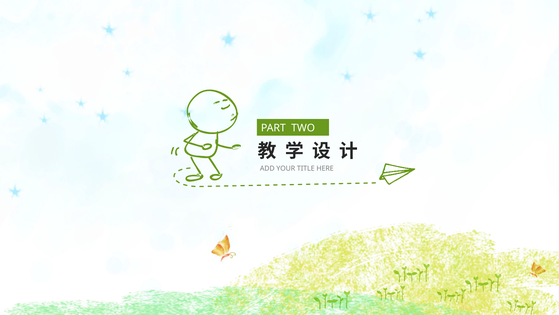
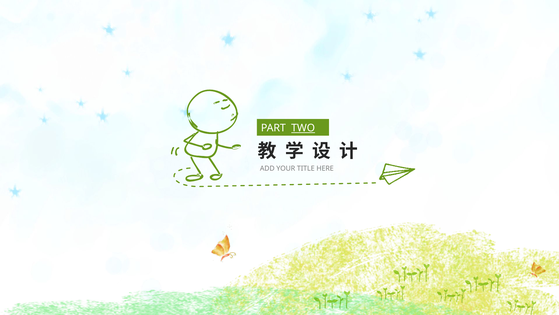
TWO underline: none -> present
